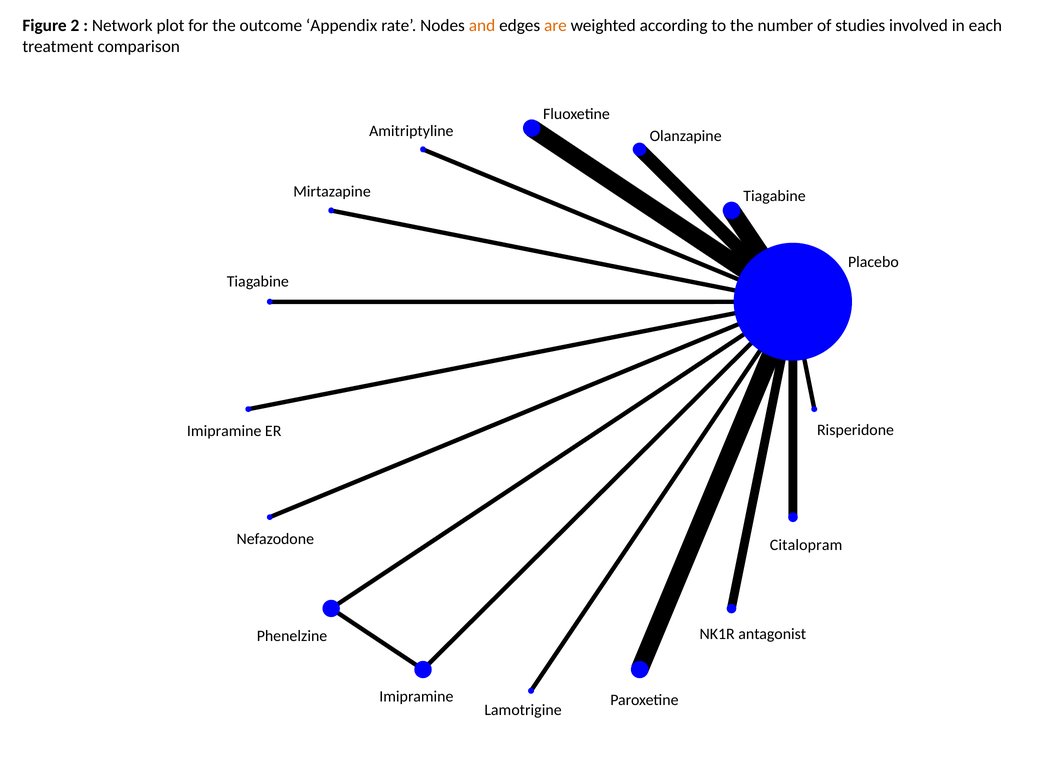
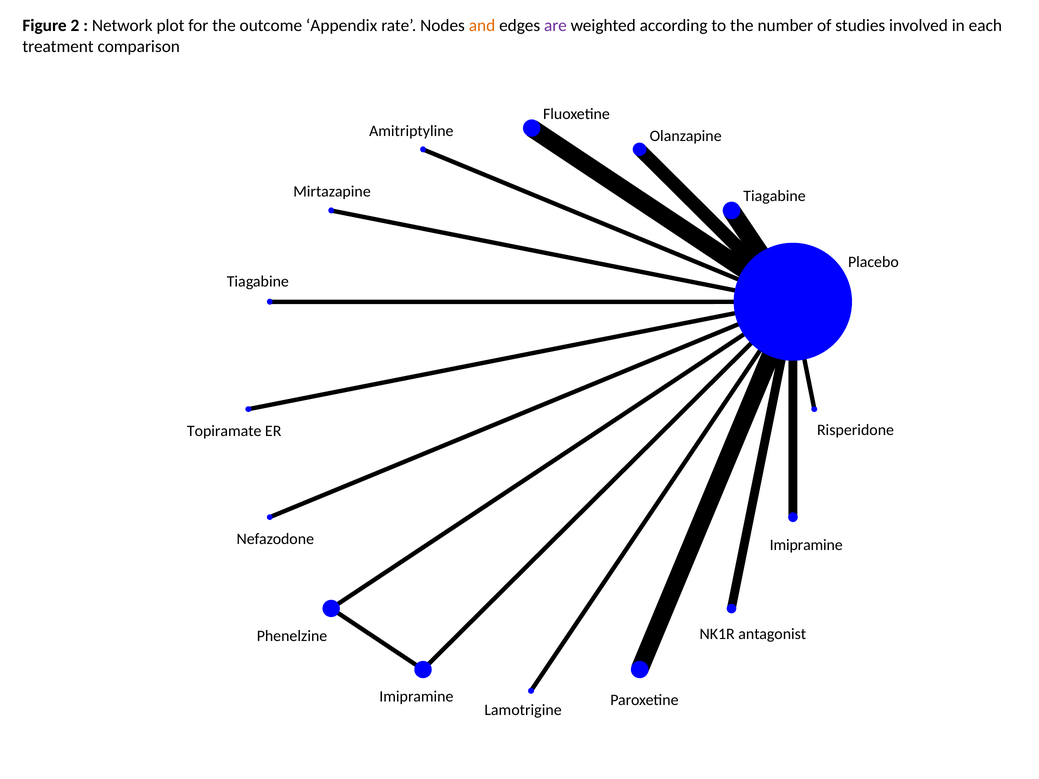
are colour: orange -> purple
Imipramine at (224, 431): Imipramine -> Topiramate
Citalopram at (806, 545): Citalopram -> Imipramine
